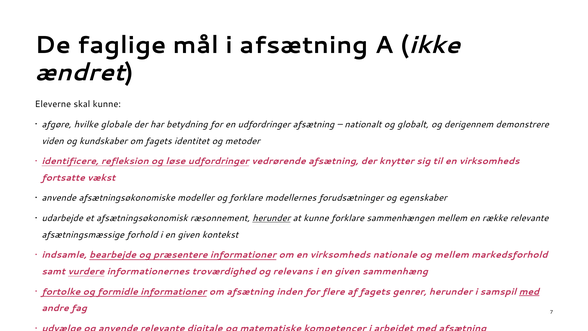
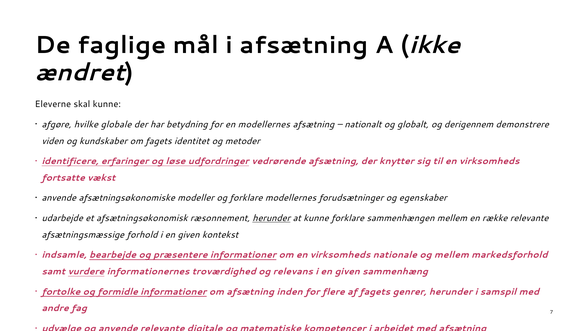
en udfordringer: udfordringer -> modellernes
refleksion: refleksion -> erfaringer
med at (529, 291) underline: present -> none
